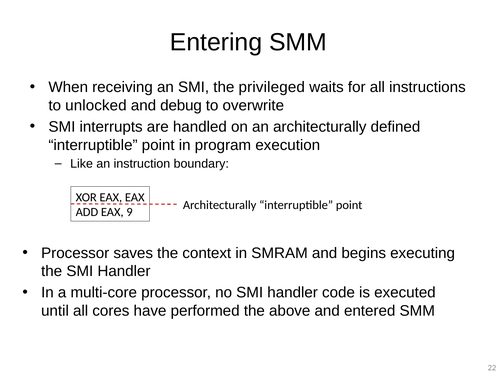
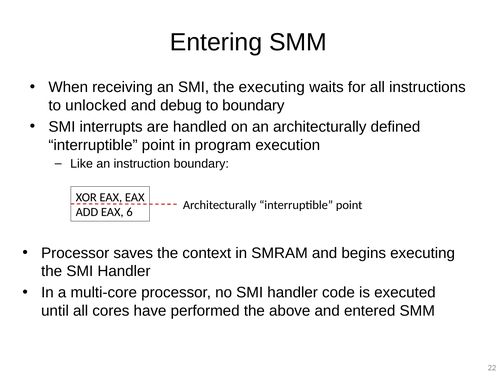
the privileged: privileged -> executing
to overwrite: overwrite -> boundary
9: 9 -> 6
